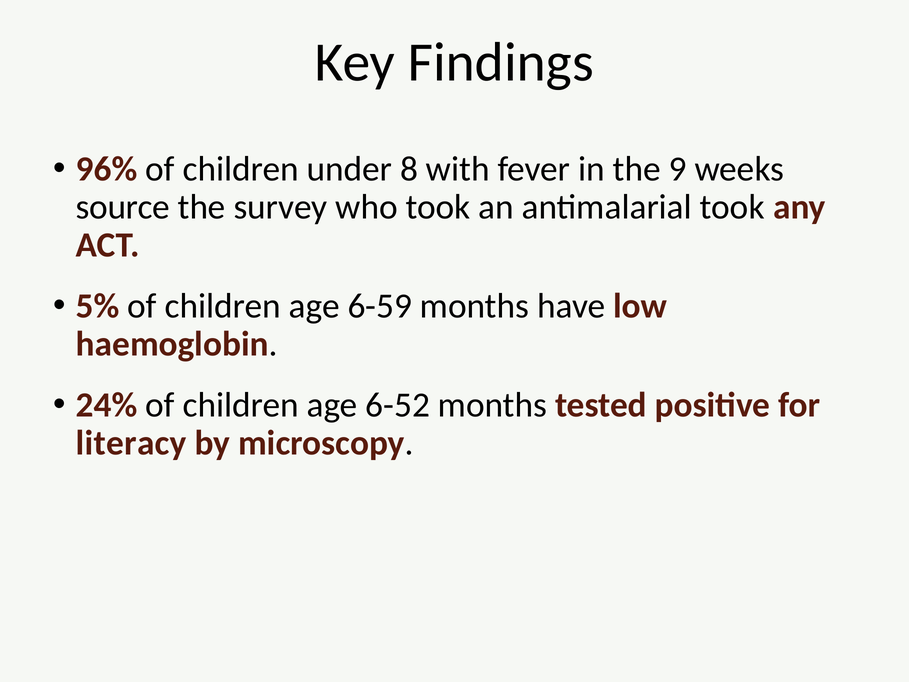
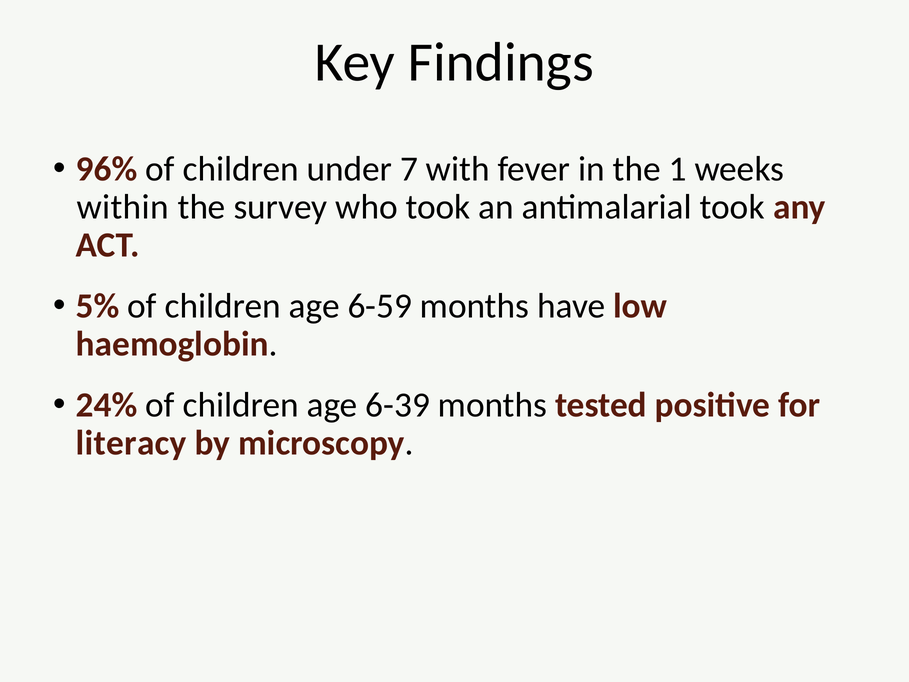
8: 8 -> 7
9: 9 -> 1
source: source -> within
6-52: 6-52 -> 6-39
